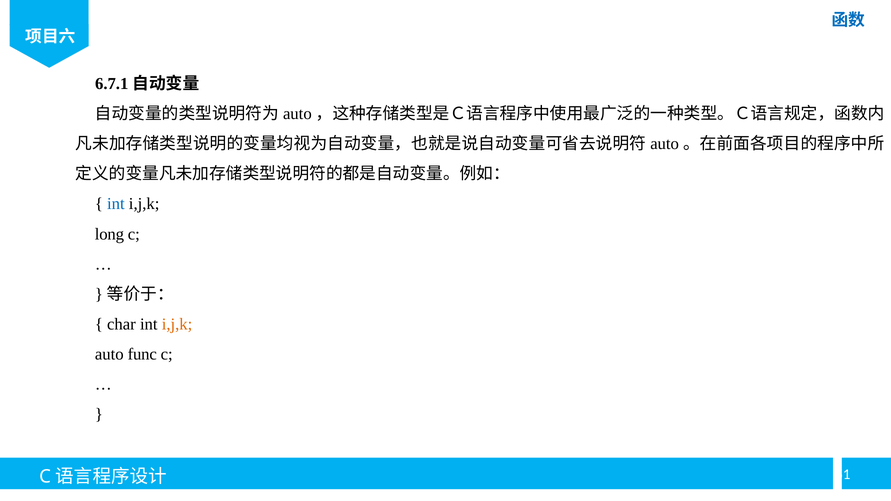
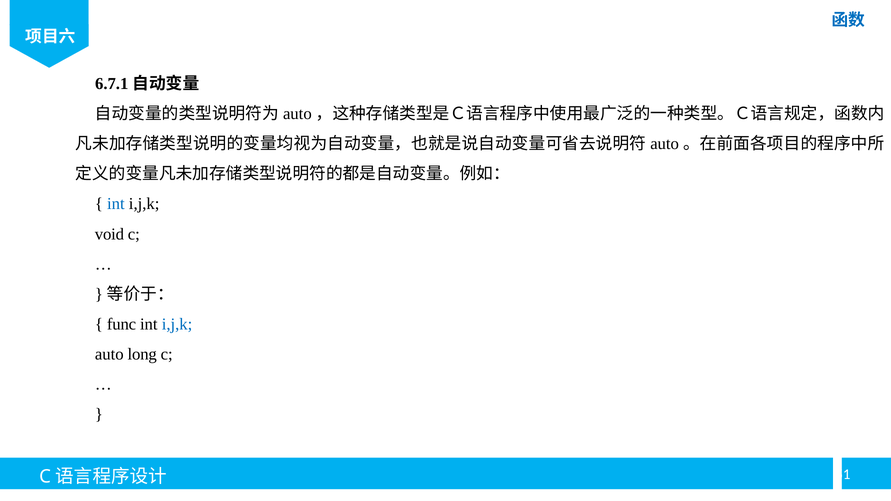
long: long -> void
char: char -> func
i,j,k at (177, 324) colour: orange -> blue
func: func -> long
